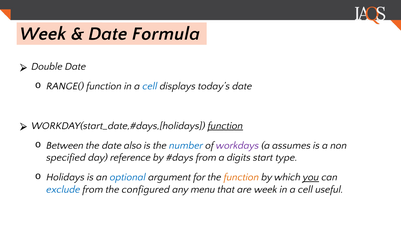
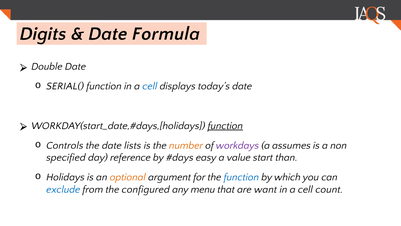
Week at (43, 34): Week -> Digits
RANGE(: RANGE( -> SERIAL(
Between: Between -> Controls
also: also -> lists
number colour: blue -> orange
from at (206, 157): from -> easy
digits: digits -> value
type: type -> than
optional colour: blue -> orange
function at (241, 177) colour: orange -> blue
you underline: present -> none
are week: week -> want
useful: useful -> count
